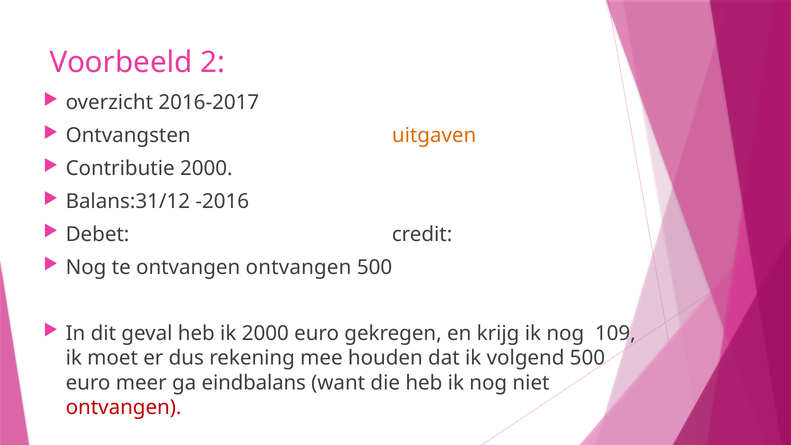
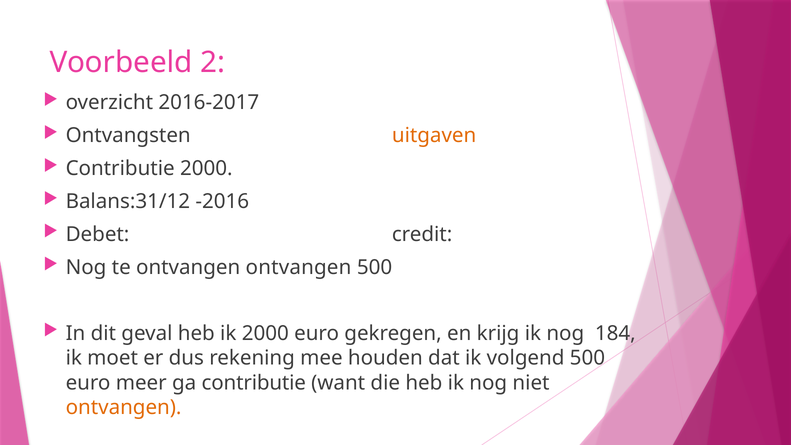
109: 109 -> 184
ga eindbalans: eindbalans -> contributie
ontvangen at (124, 407) colour: red -> orange
